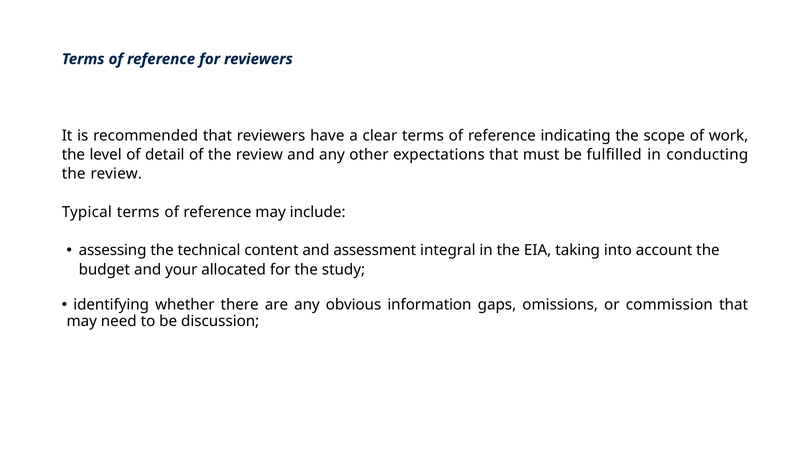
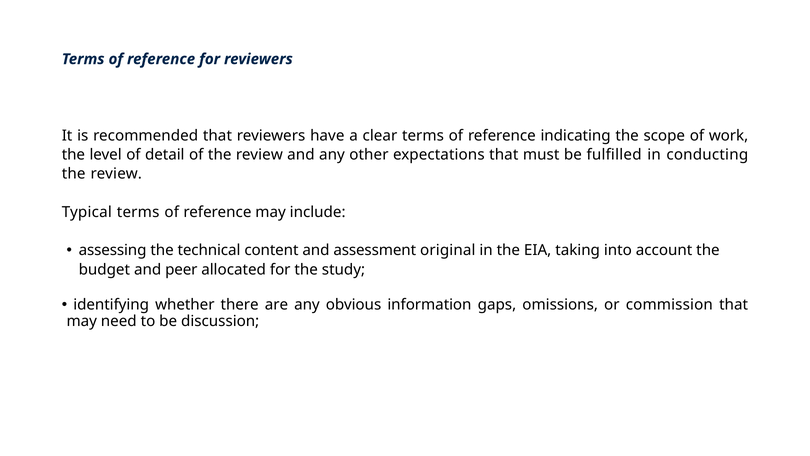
integral: integral -> original
your: your -> peer
